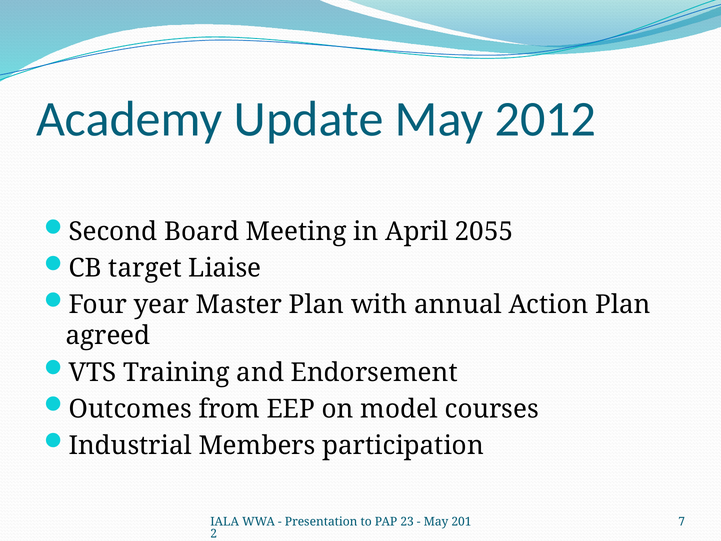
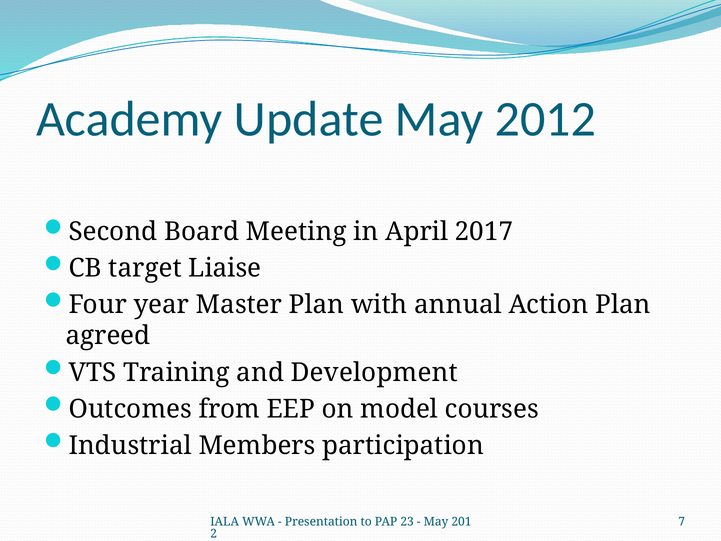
2055: 2055 -> 2017
Endorsement: Endorsement -> Development
